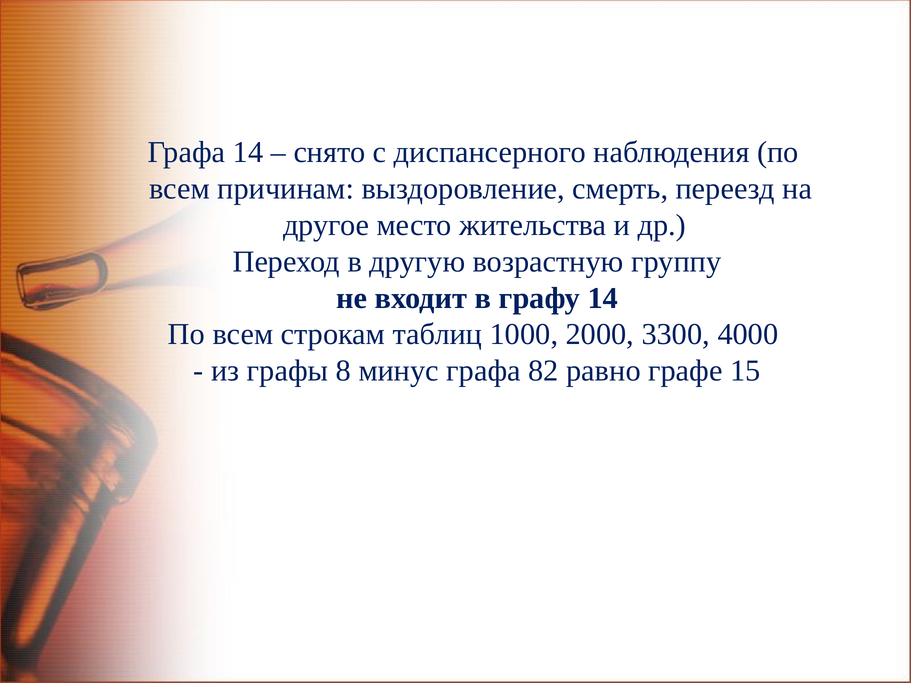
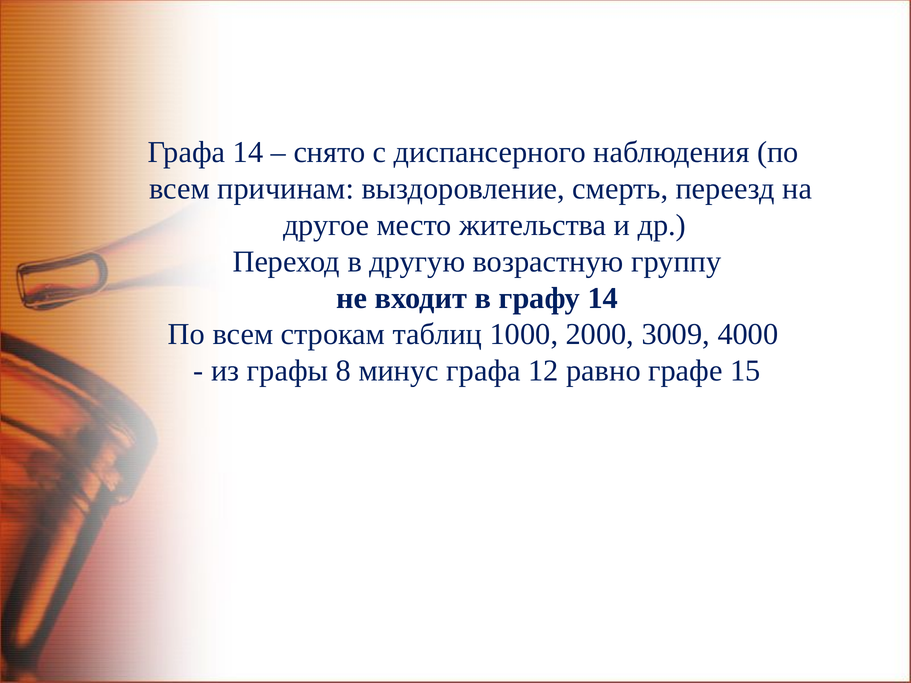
3300: 3300 -> 3009
82: 82 -> 12
